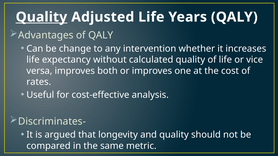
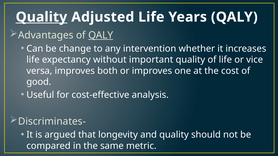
QALY at (101, 35) underline: none -> present
calculated: calculated -> important
rates: rates -> good
